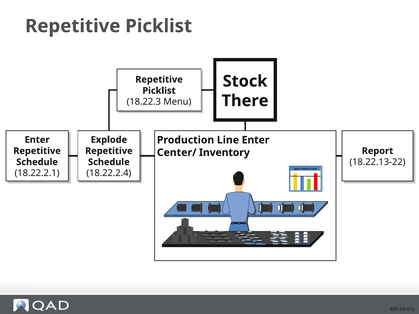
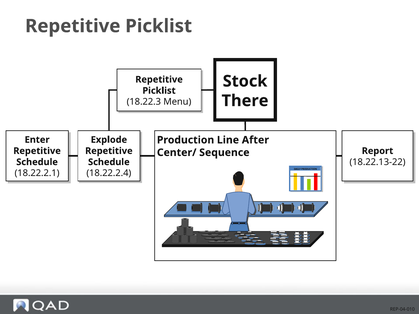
Line Enter: Enter -> After
Inventory: Inventory -> Sequence
